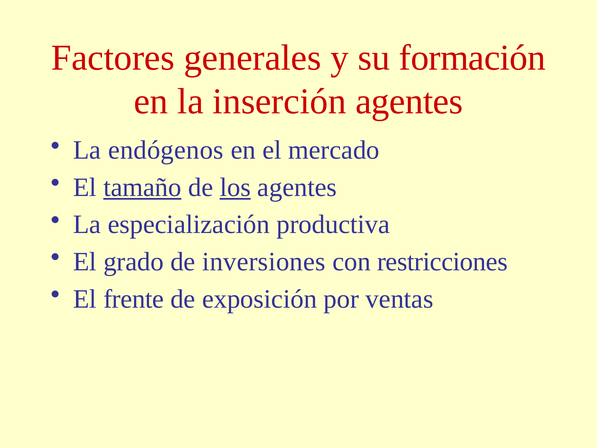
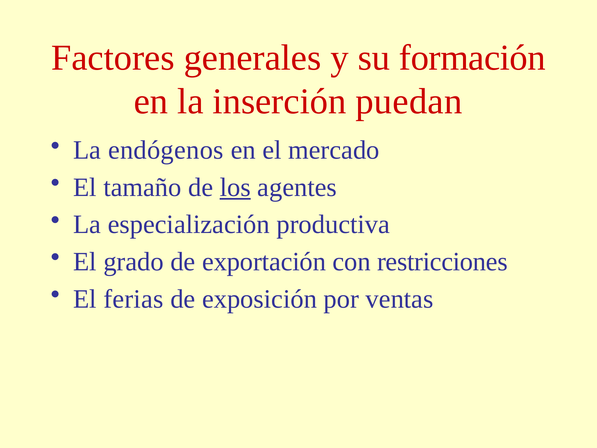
inserción agentes: agentes -> puedan
tamaño underline: present -> none
inversiones: inversiones -> exportación
frente: frente -> ferias
